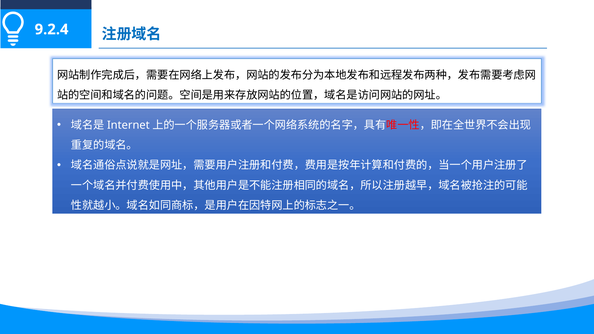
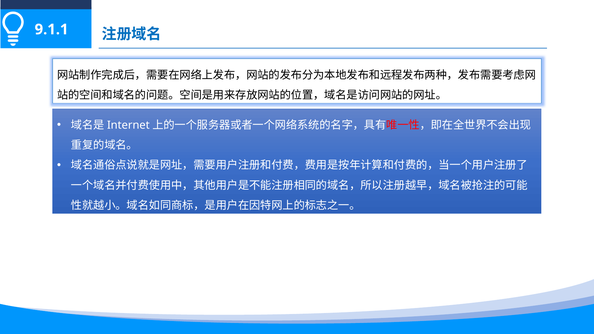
9.2.4: 9.2.4 -> 9.1.1
